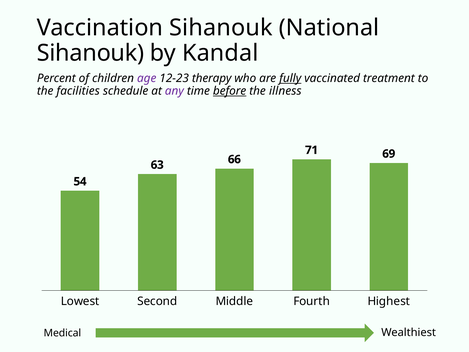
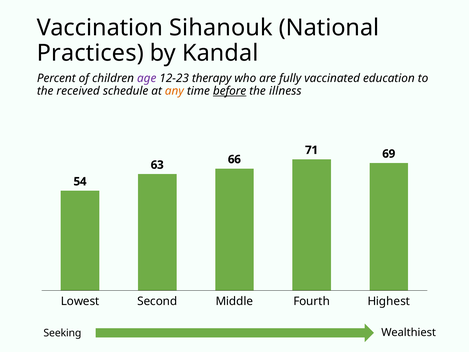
Sihanouk at (91, 53): Sihanouk -> Practices
fully underline: present -> none
treatment: treatment -> education
facilities: facilities -> received
any colour: purple -> orange
Medical: Medical -> Seeking
